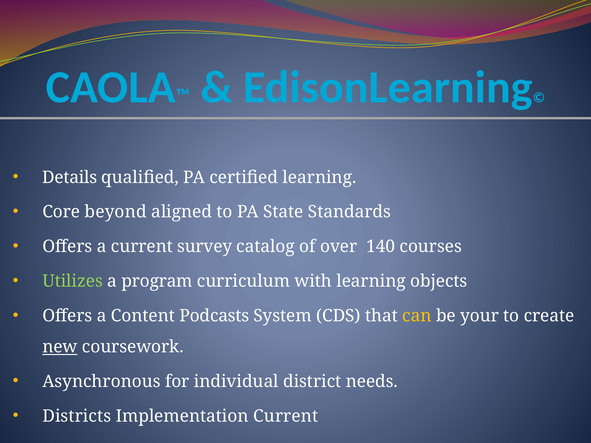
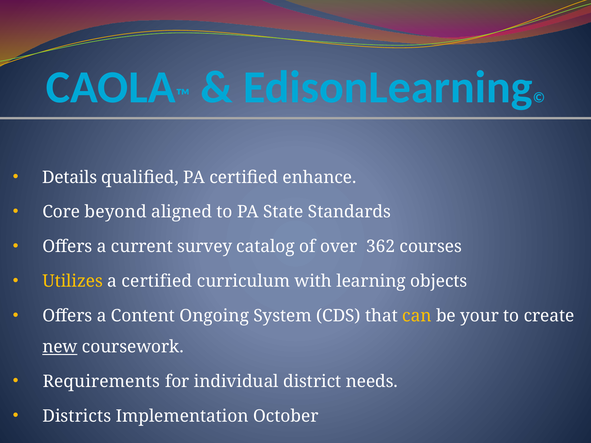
certified learning: learning -> enhance
140: 140 -> 362
Utilizes colour: light green -> yellow
a program: program -> certified
Podcasts: Podcasts -> Ongoing
Asynchronous: Asynchronous -> Requirements
Implementation Current: Current -> October
